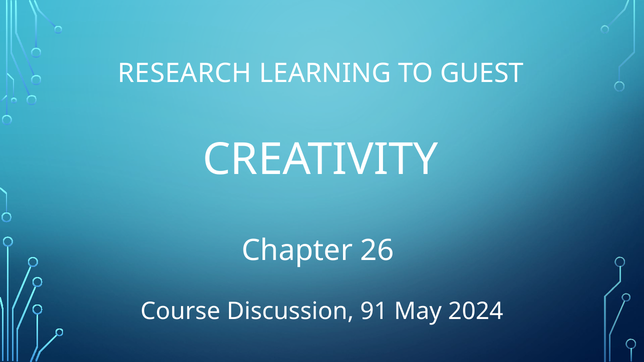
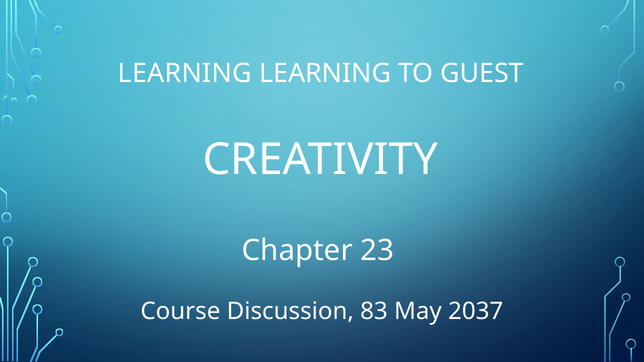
RESEARCH at (185, 73): RESEARCH -> LEARNING
26: 26 -> 23
91: 91 -> 83
2024: 2024 -> 2037
